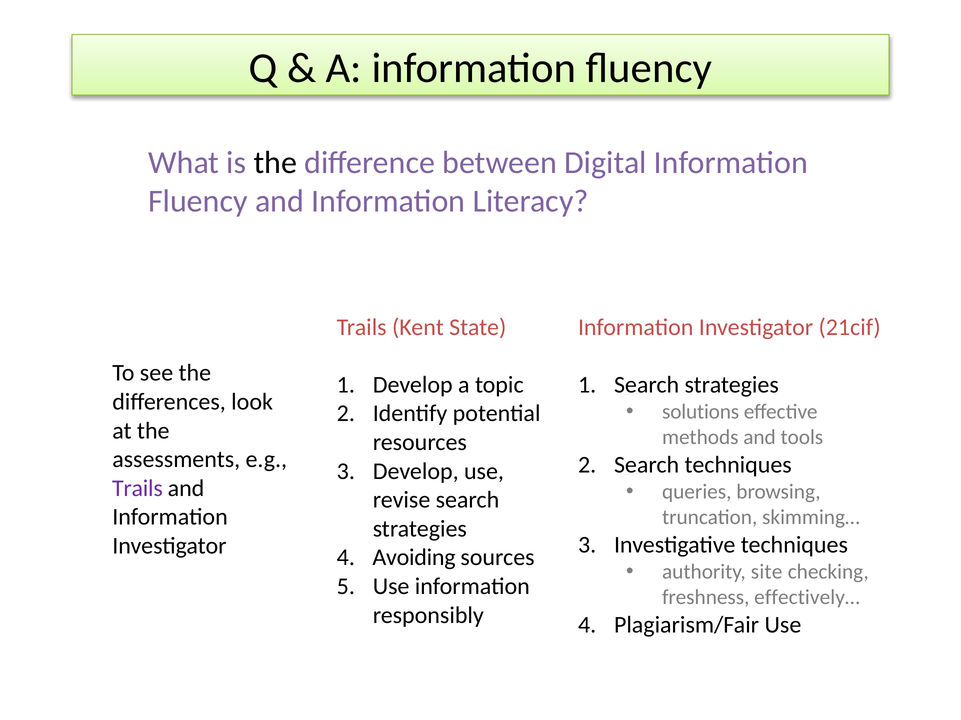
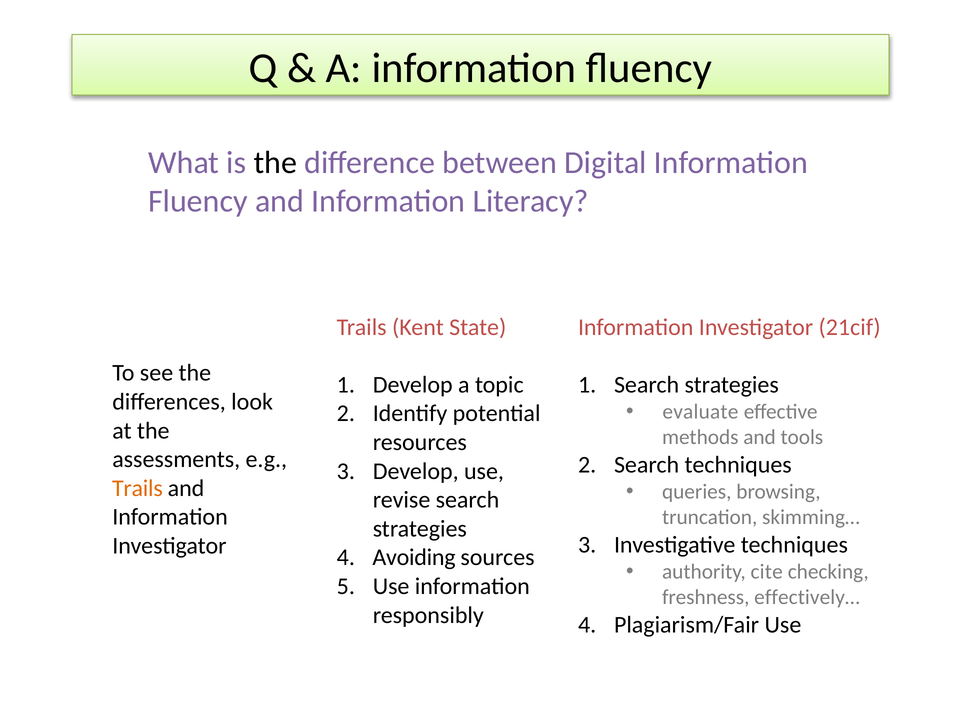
solutions: solutions -> evaluate
Trails at (137, 489) colour: purple -> orange
site: site -> cite
